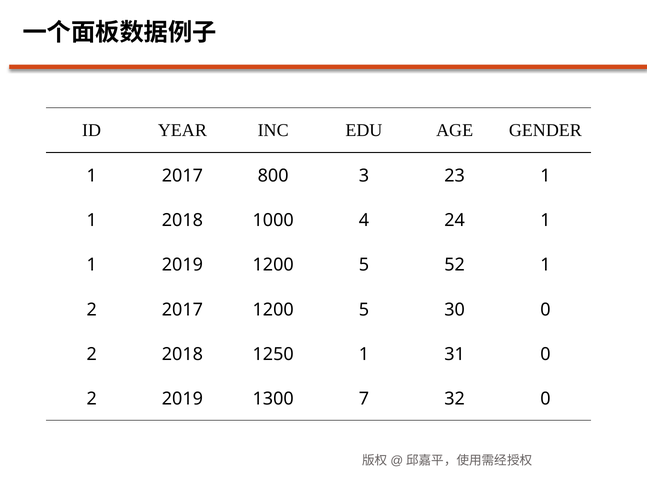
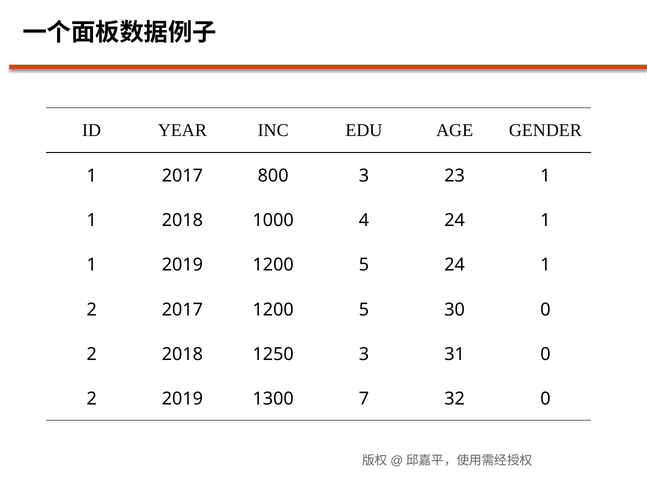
5 52: 52 -> 24
1250 1: 1 -> 3
